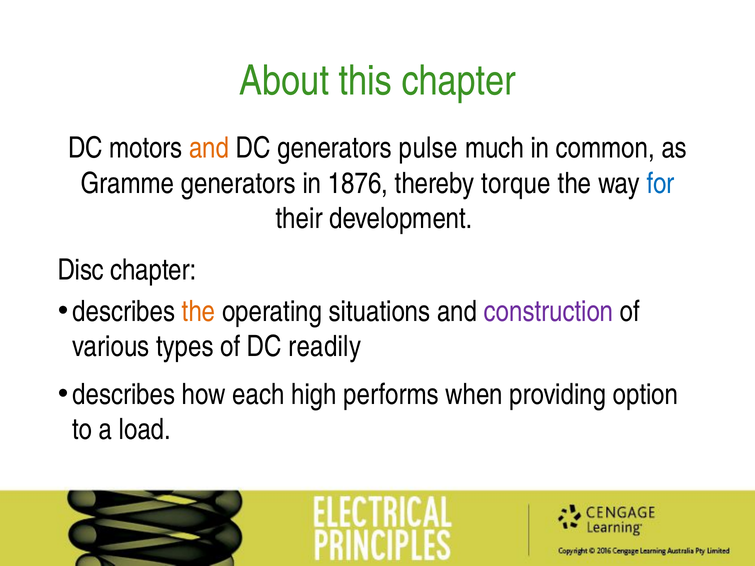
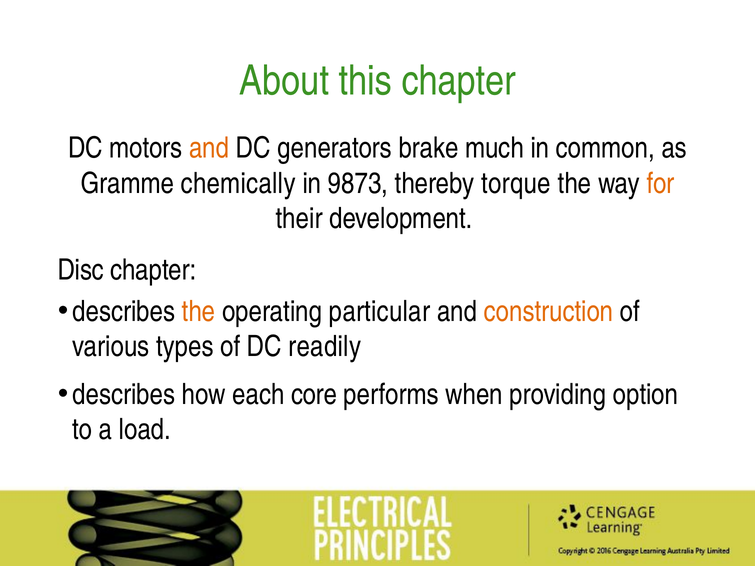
pulse: pulse -> brake
Gramme generators: generators -> chemically
1876: 1876 -> 9873
for colour: blue -> orange
situations: situations -> particular
construction colour: purple -> orange
high: high -> core
